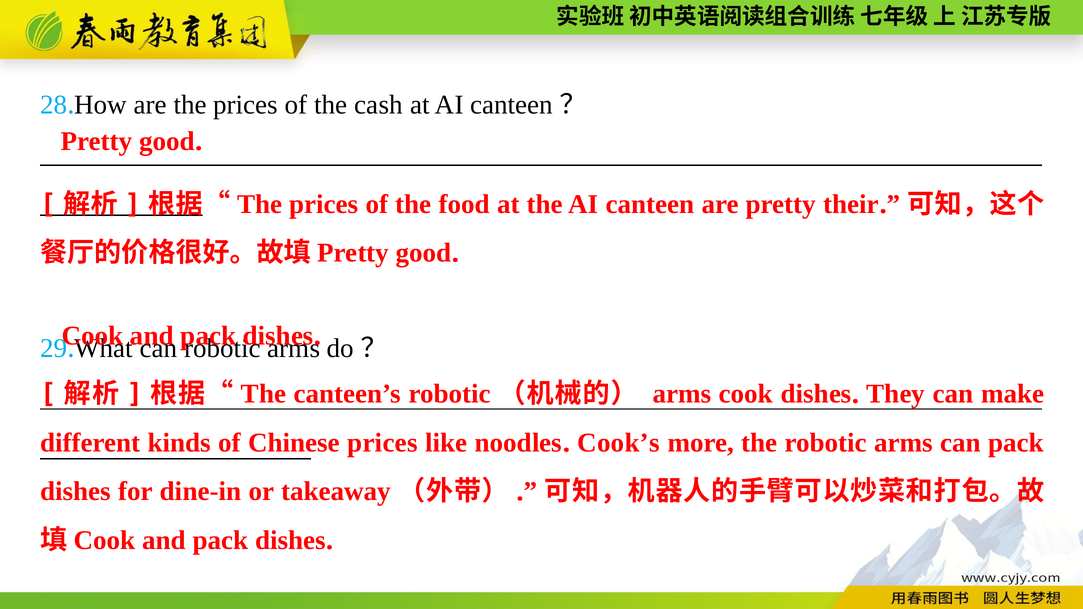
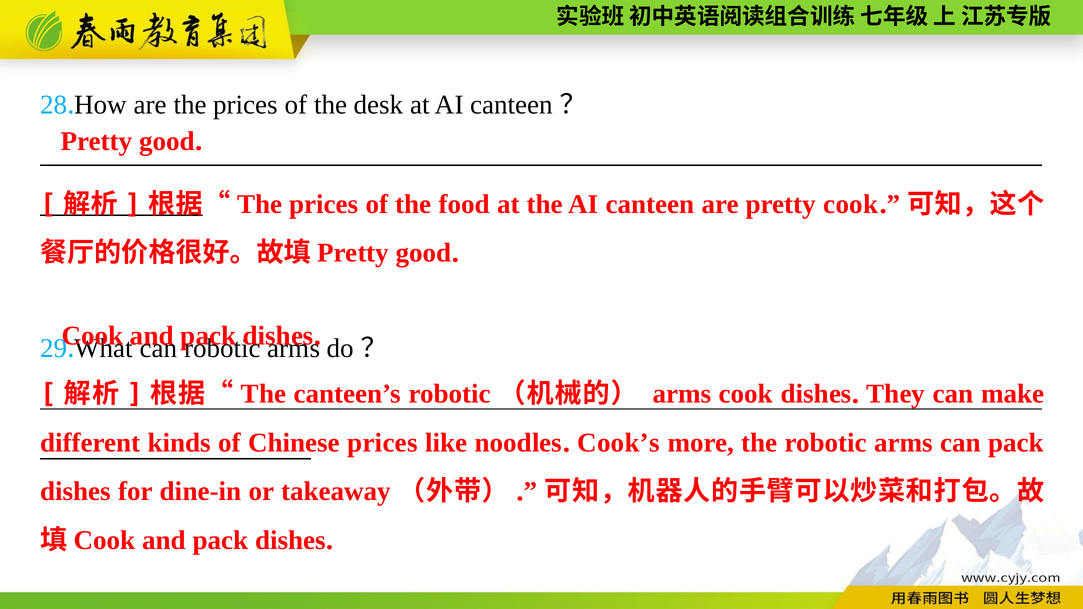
cash: cash -> desk
pretty their: their -> cook
